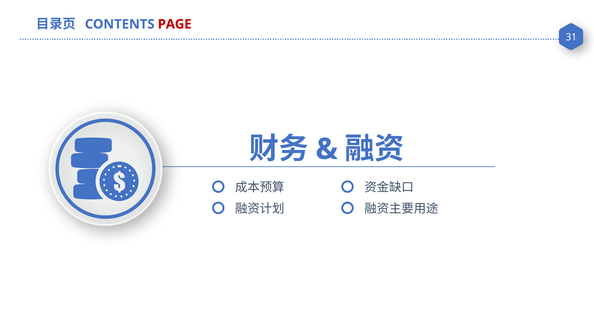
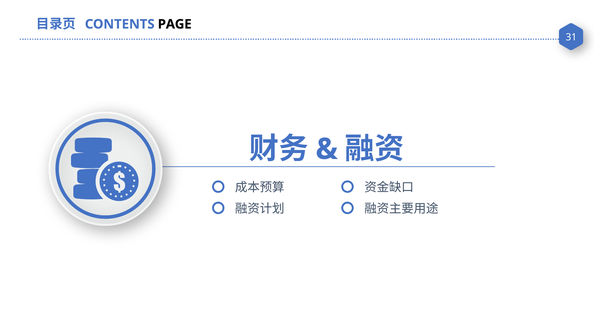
PAGE colour: red -> black
